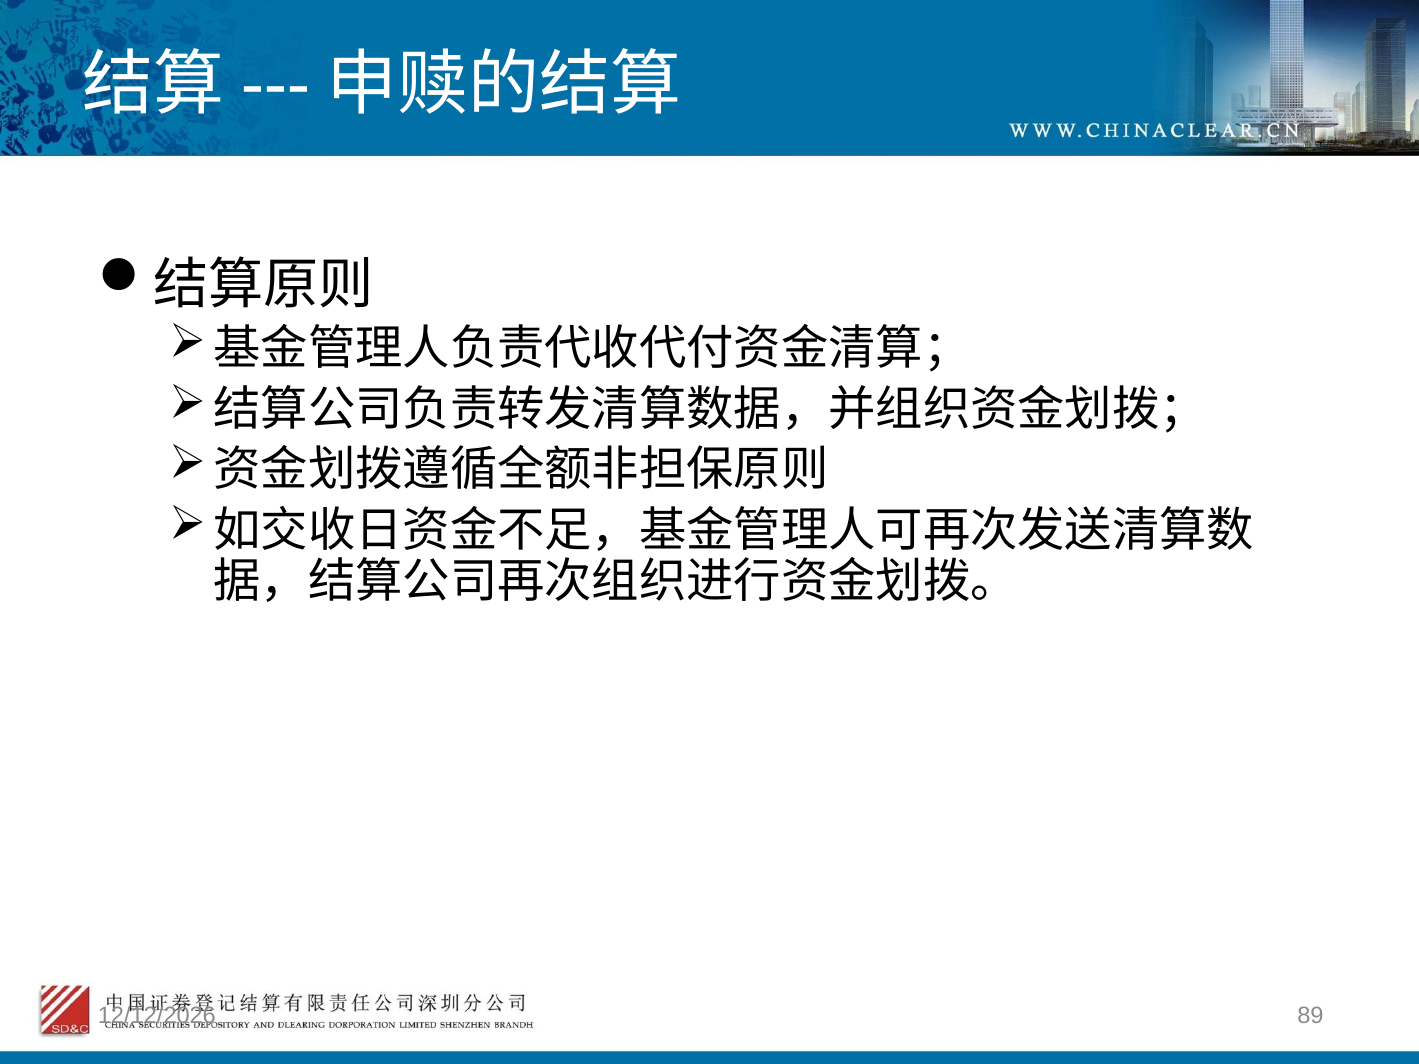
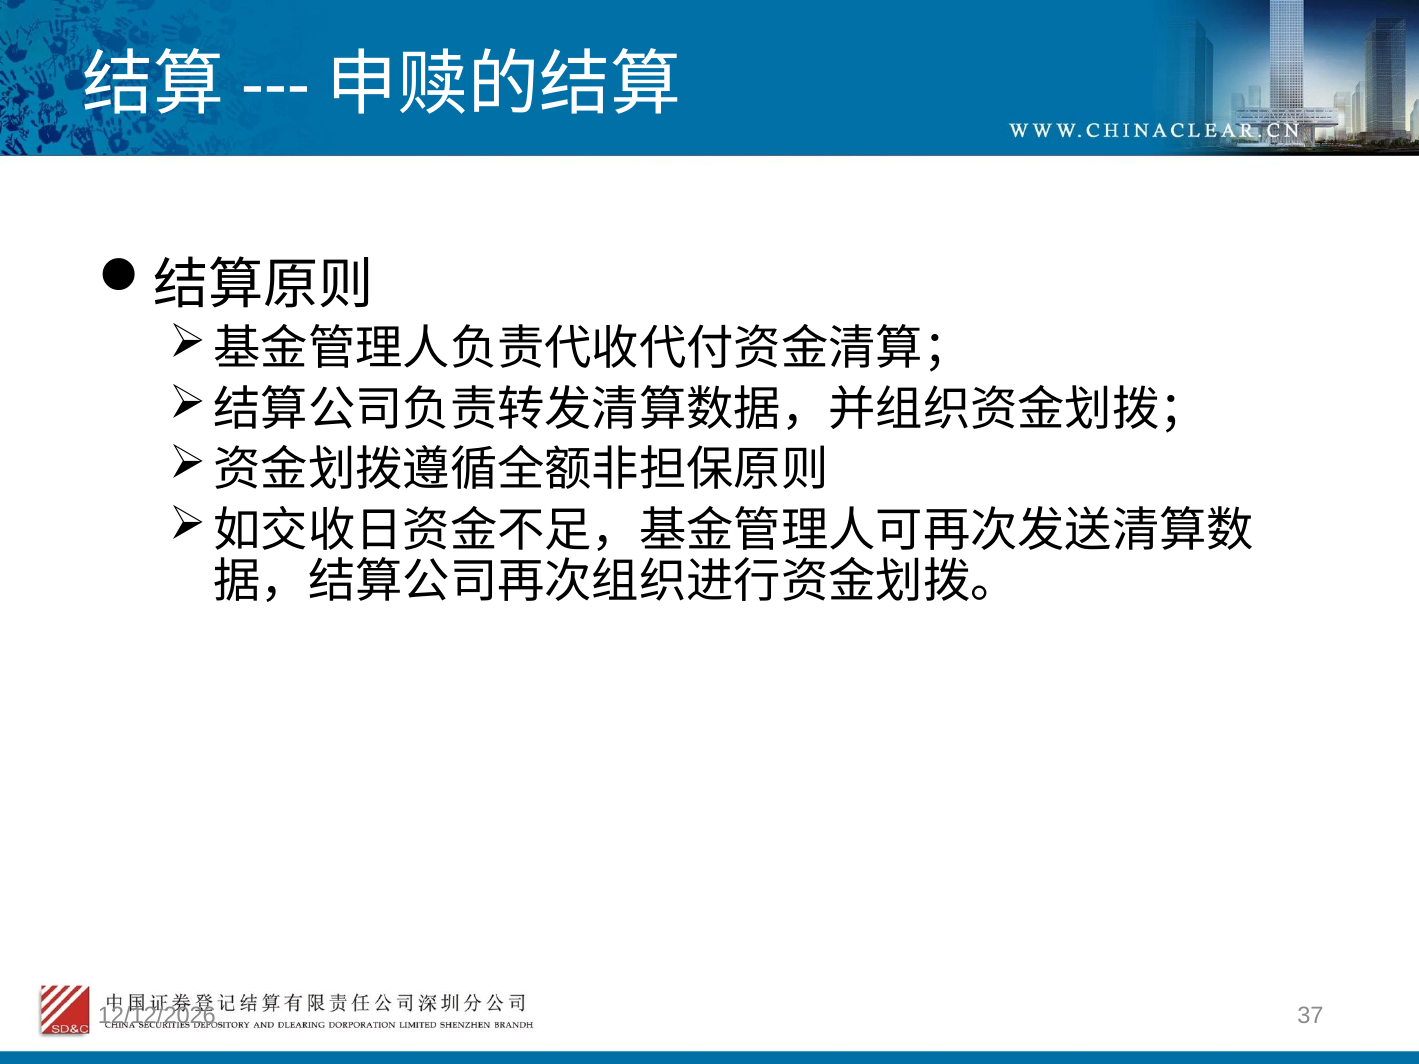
89: 89 -> 37
